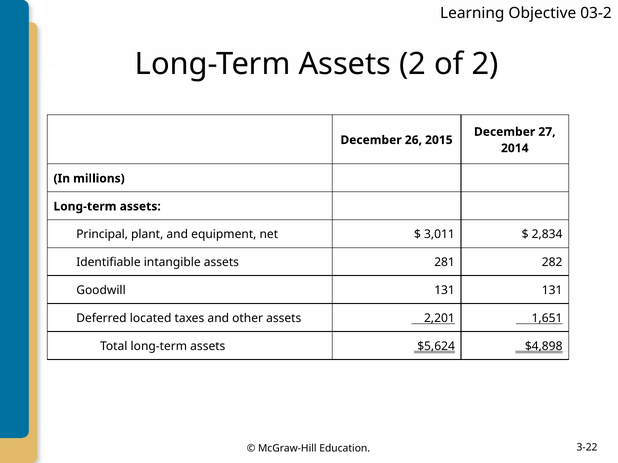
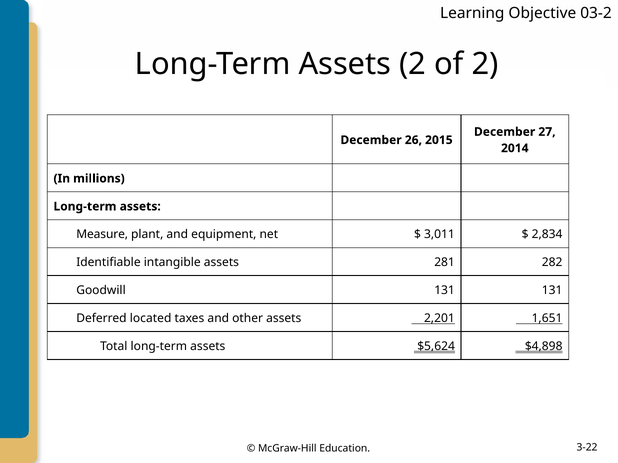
Principal: Principal -> Measure
